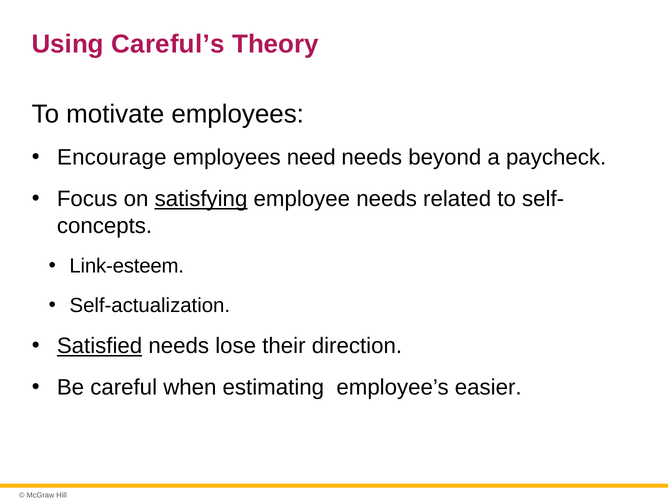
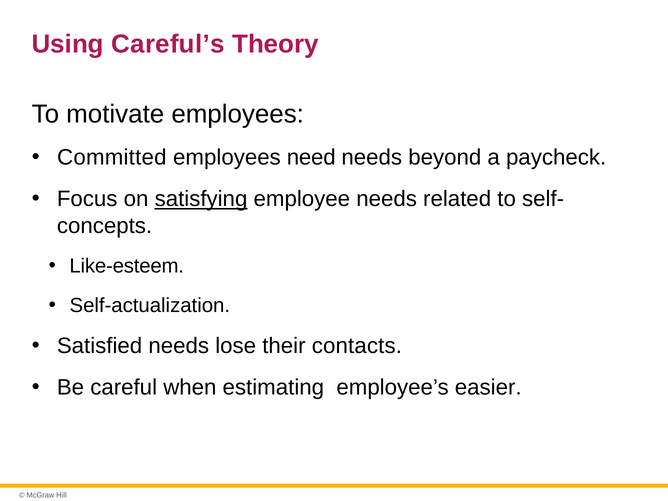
Encourage: Encourage -> Committed
Link-esteem: Link-esteem -> Like-esteem
Satisfied underline: present -> none
direction: direction -> contacts
